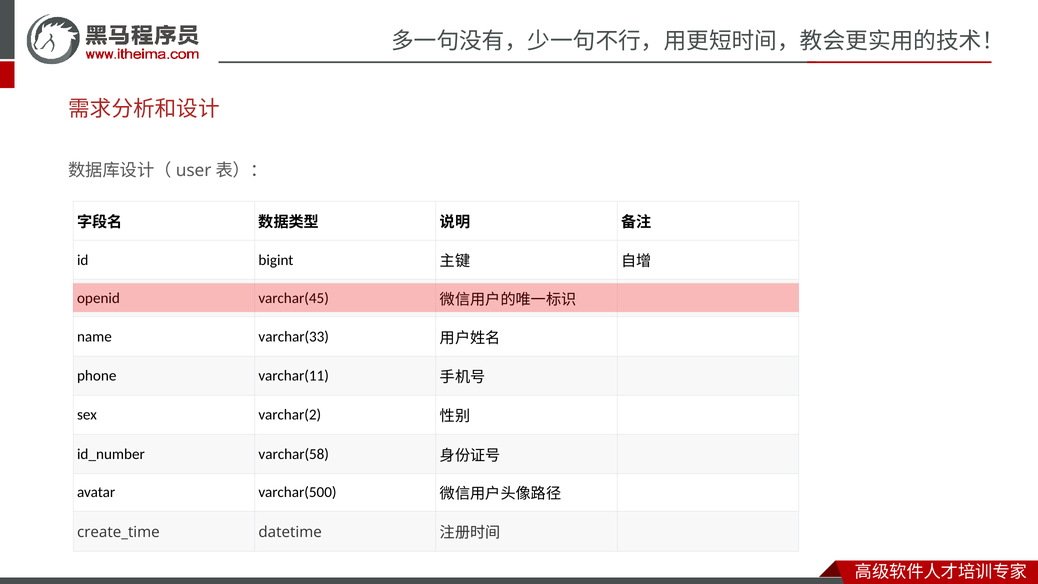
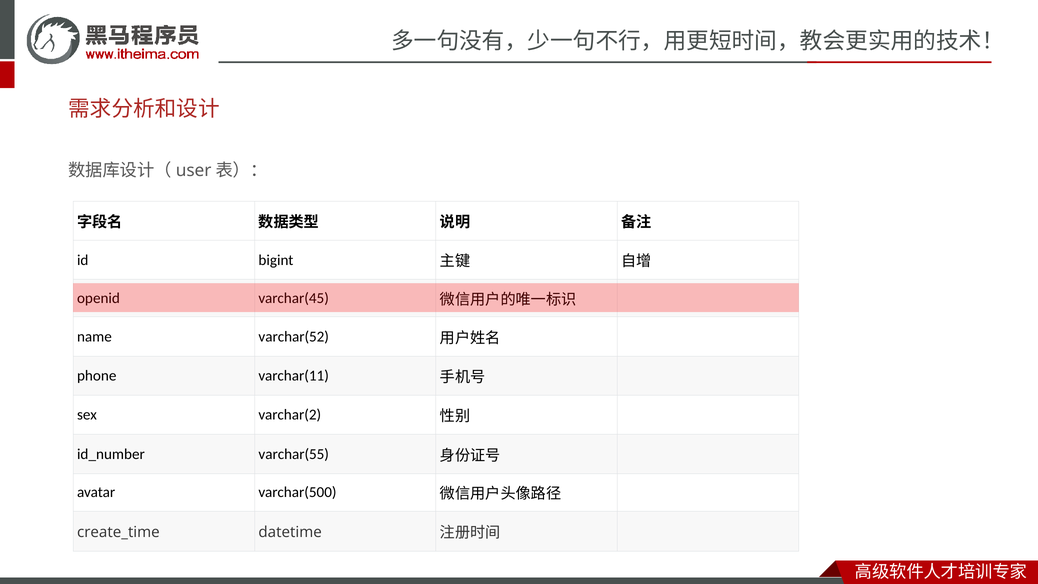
varchar(33: varchar(33 -> varchar(52
varchar(58: varchar(58 -> varchar(55
